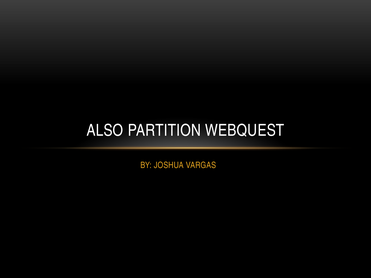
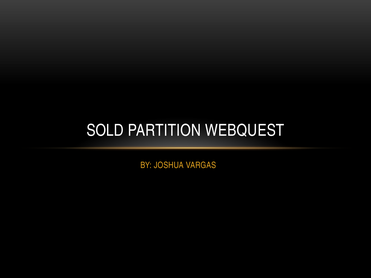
ALSO: ALSO -> SOLD
